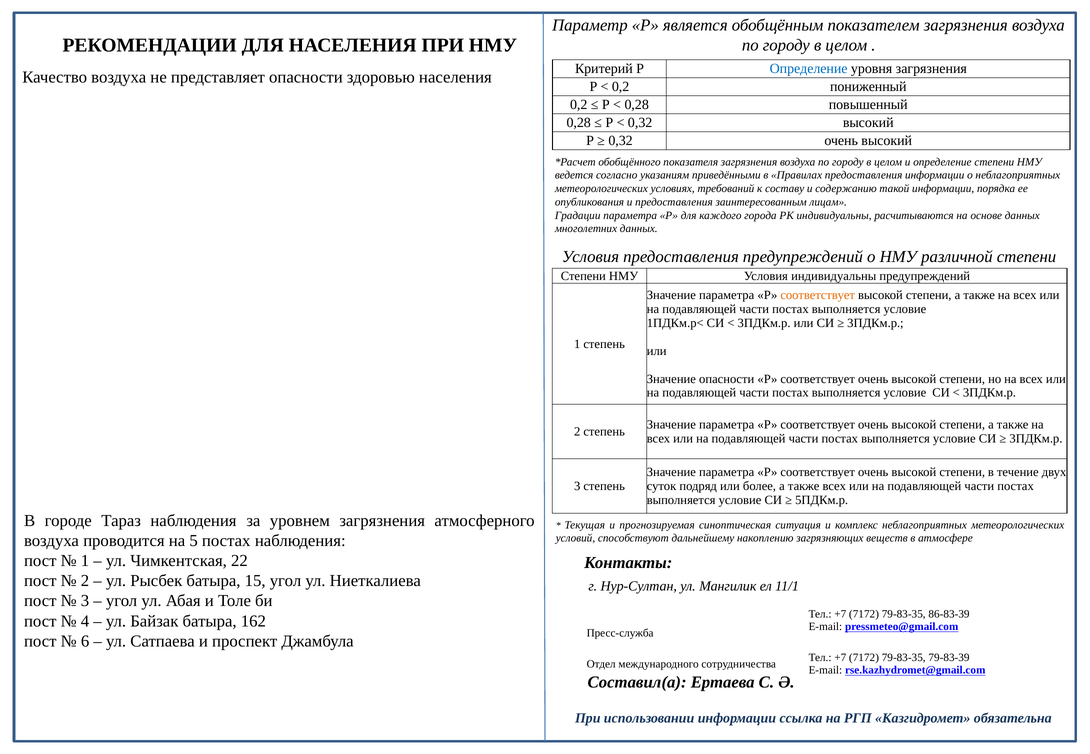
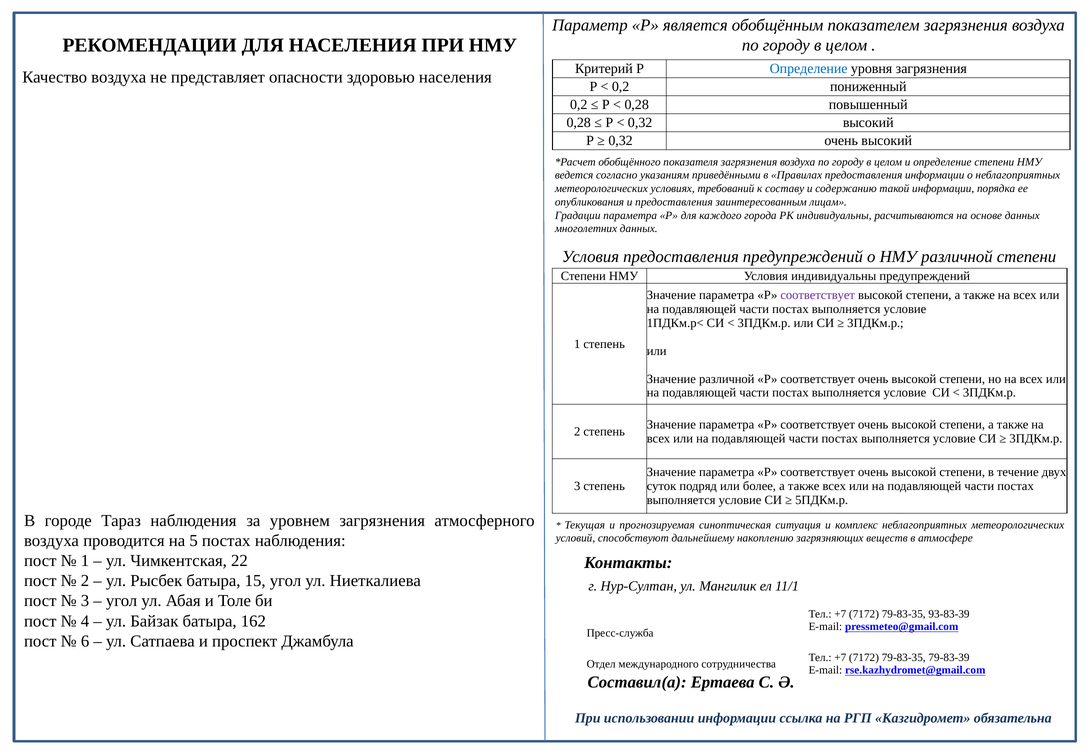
соответствует at (818, 296) colour: orange -> purple
Значение опасности: опасности -> различной
86-83-39: 86-83-39 -> 93-83-39
